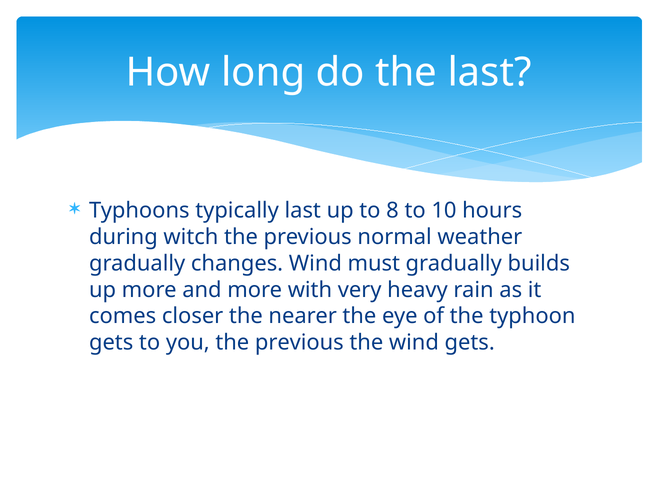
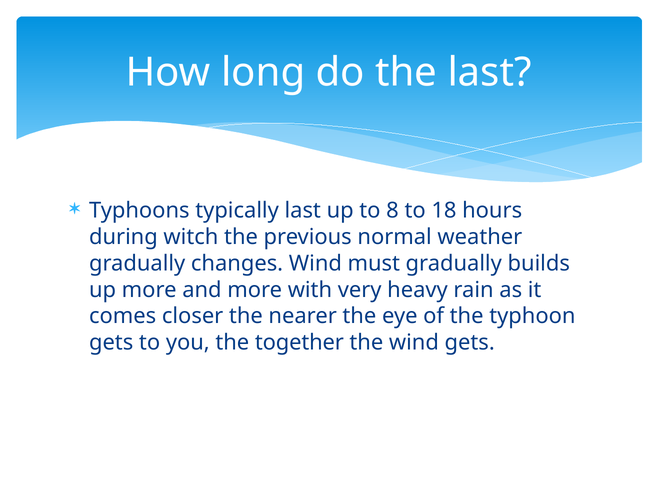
10: 10 -> 18
you the previous: previous -> together
